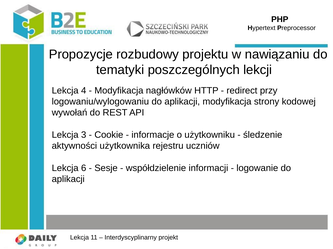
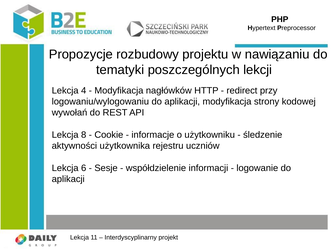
3: 3 -> 8
